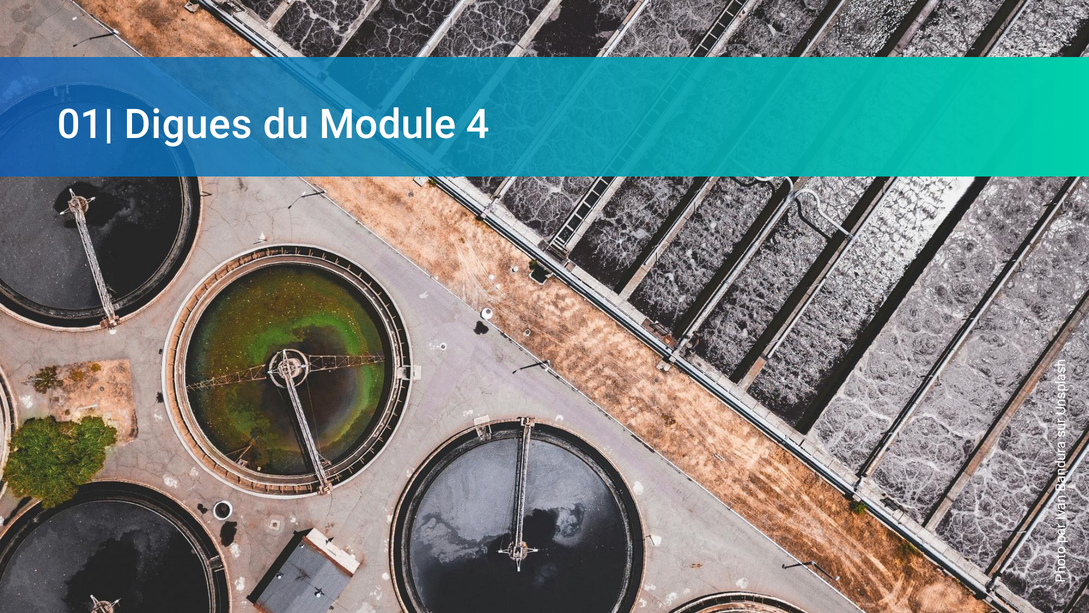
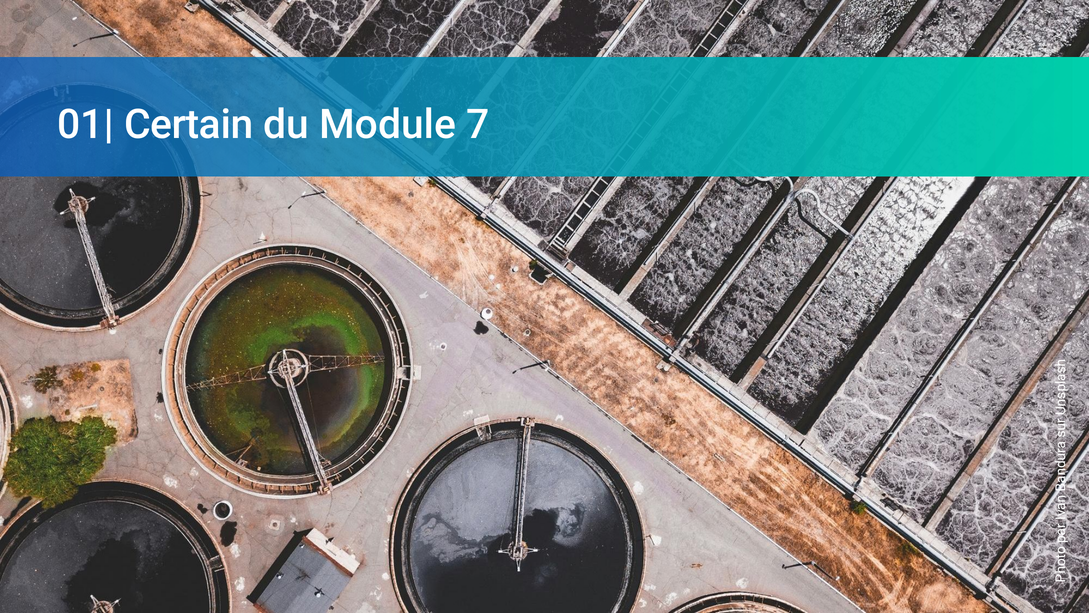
Digues: Digues -> Certain
4: 4 -> 7
